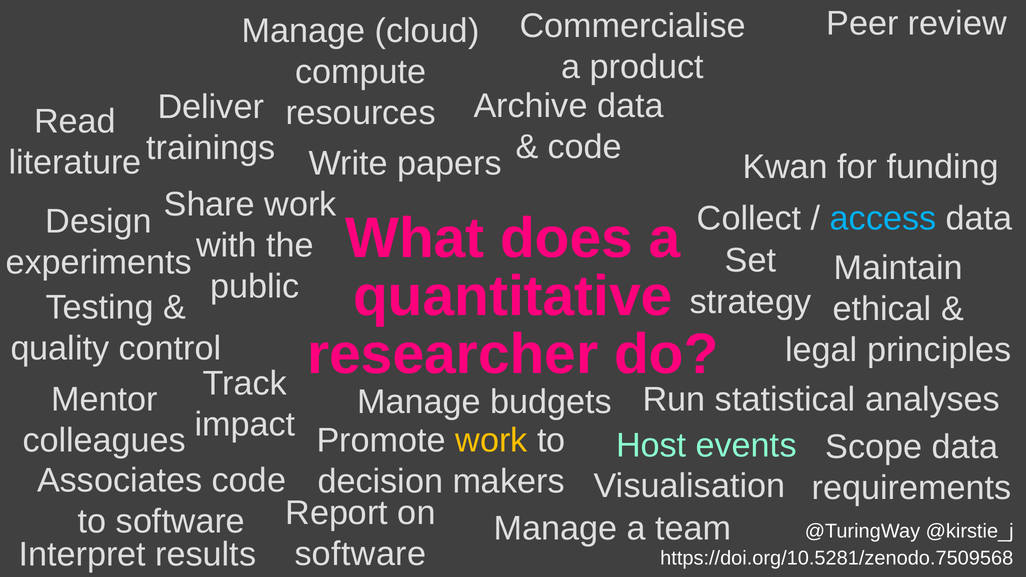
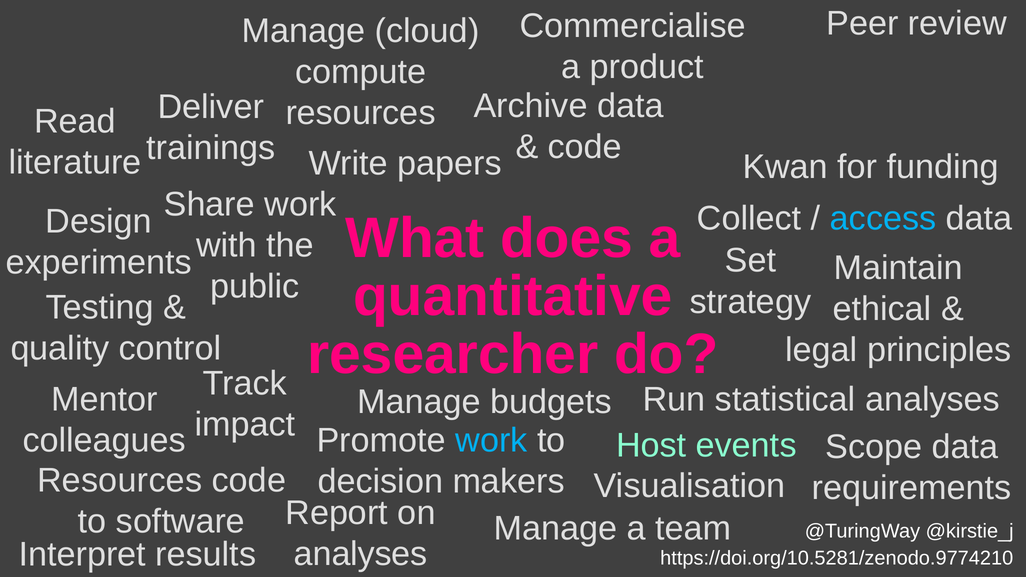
work at (491, 441) colour: yellow -> light blue
Associates at (120, 481): Associates -> Resources
software at (360, 554): software -> analyses
https://doi.org/10.5281/zenodo.7509568: https://doi.org/10.5281/zenodo.7509568 -> https://doi.org/10.5281/zenodo.9774210
